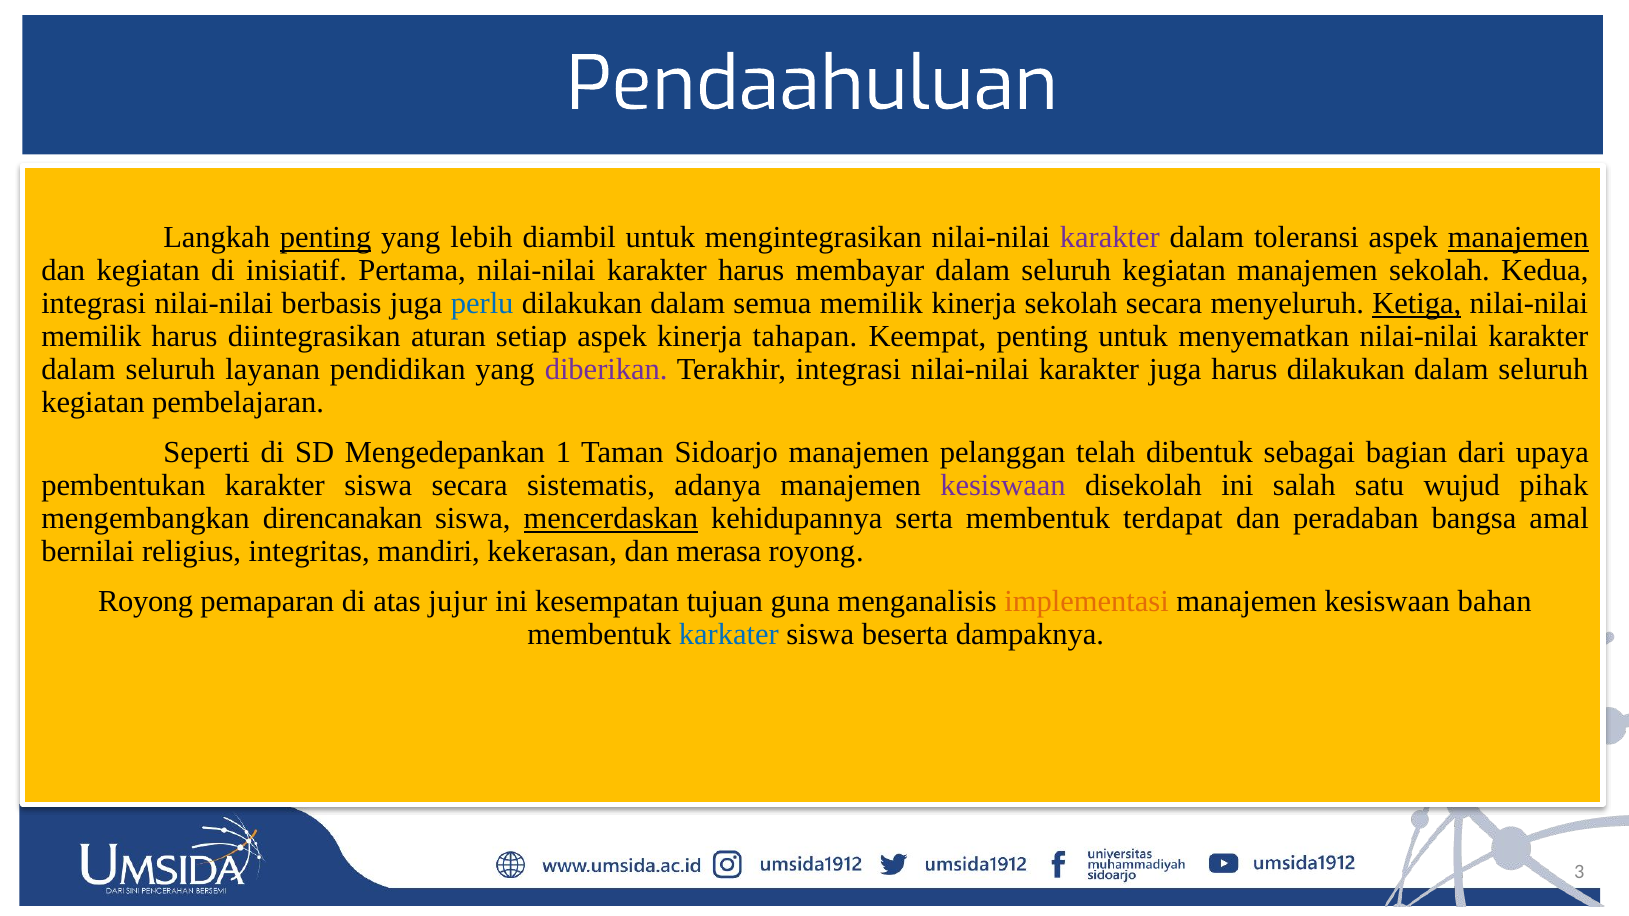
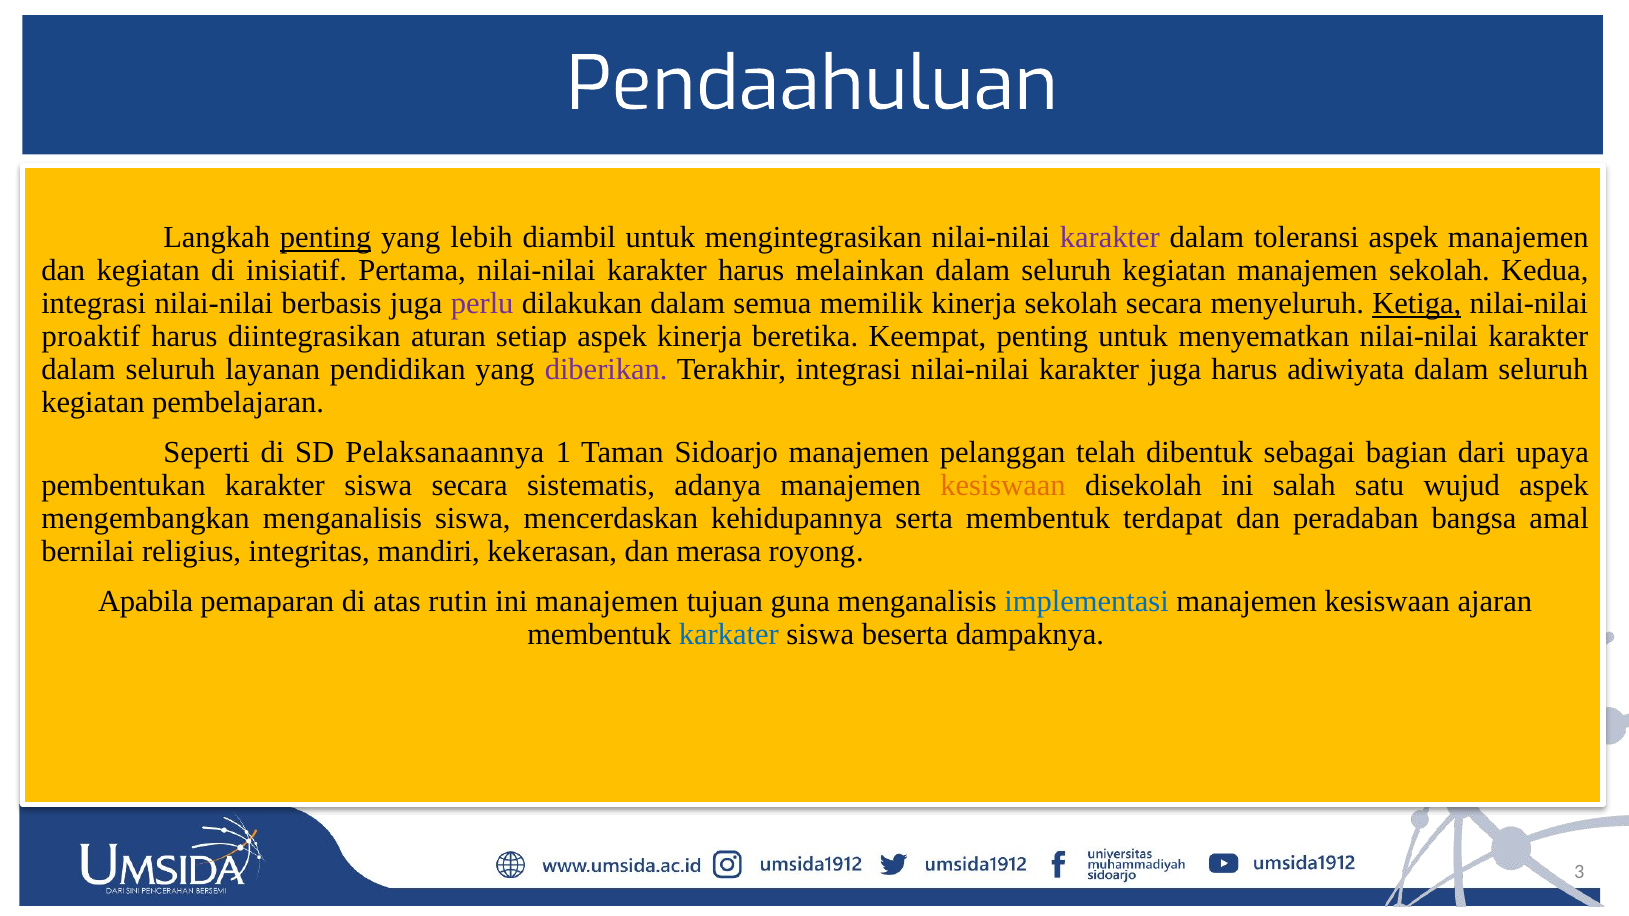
manajemen at (1518, 238) underline: present -> none
membayar: membayar -> melainkan
perlu colour: blue -> purple
memilik at (91, 337): memilik -> proaktif
tahapan: tahapan -> beretika
harus dilakukan: dilakukan -> adiwiyata
Mengedepankan: Mengedepankan -> Pelaksanaannya
kesiswaan at (1003, 486) colour: purple -> orange
wujud pihak: pihak -> aspek
mengembangkan direncanakan: direncanakan -> menganalisis
mencerdaskan underline: present -> none
Royong at (146, 602): Royong -> Apabila
jujur: jujur -> rutin
ini kesempatan: kesempatan -> manajemen
implementasi colour: orange -> blue
bahan: bahan -> ajaran
